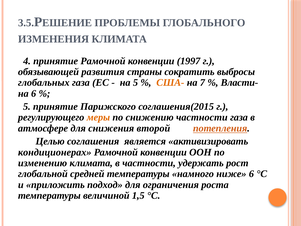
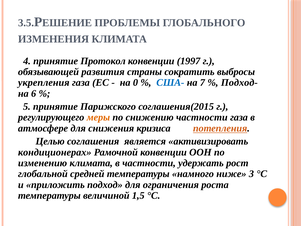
принятие Рамочной: Рамочной -> Протокол
глобальных: глобальных -> укрепления
на 5: 5 -> 0
США- colour: orange -> blue
Власти-: Власти- -> Подход-
второй: второй -> кризиса
ниже 6: 6 -> 3
